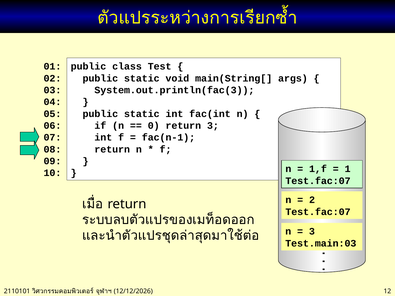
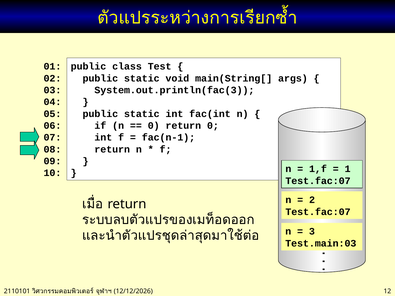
return 3: 3 -> 0
